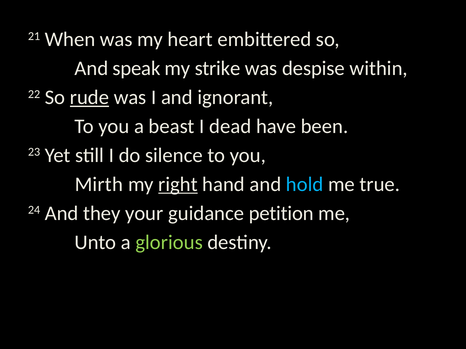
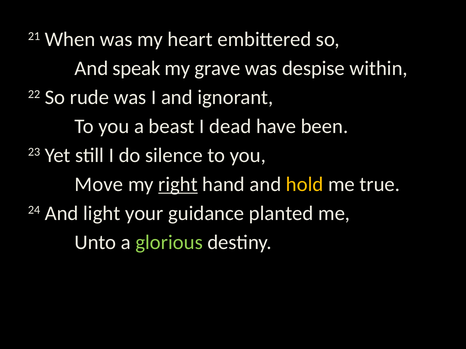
strike: strike -> grave
rude underline: present -> none
Mirth: Mirth -> Move
hold colour: light blue -> yellow
they: they -> light
petition: petition -> planted
